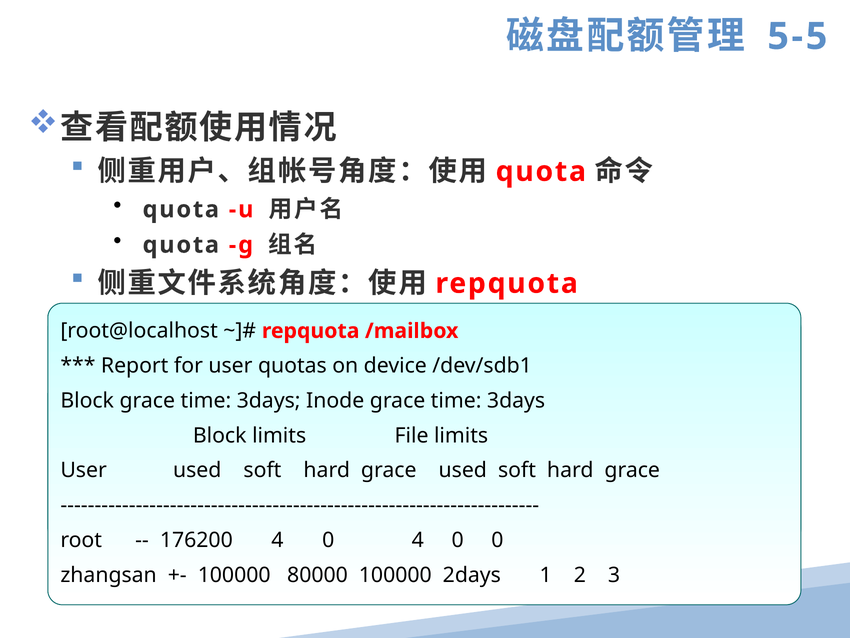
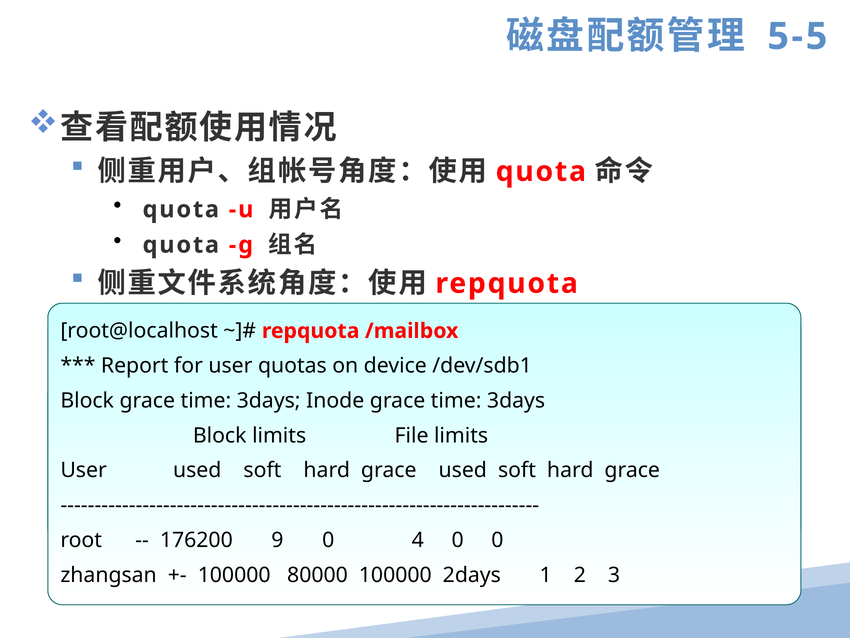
176200 4: 4 -> 9
